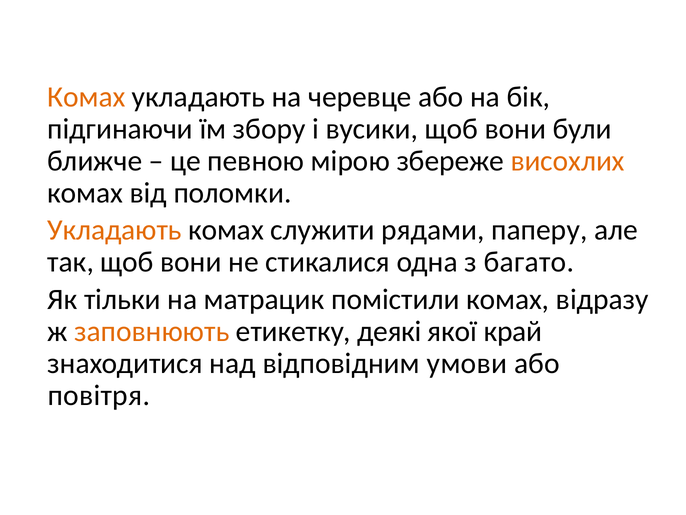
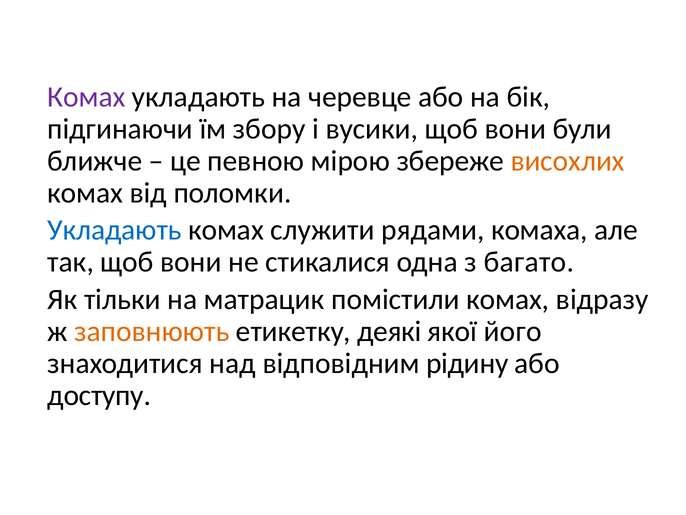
Комах at (86, 97) colour: orange -> purple
Укладають at (115, 230) colour: orange -> blue
паперу: паперу -> комаха
край: край -> його
умови: умови -> рідину
повітря: повітря -> доступу
